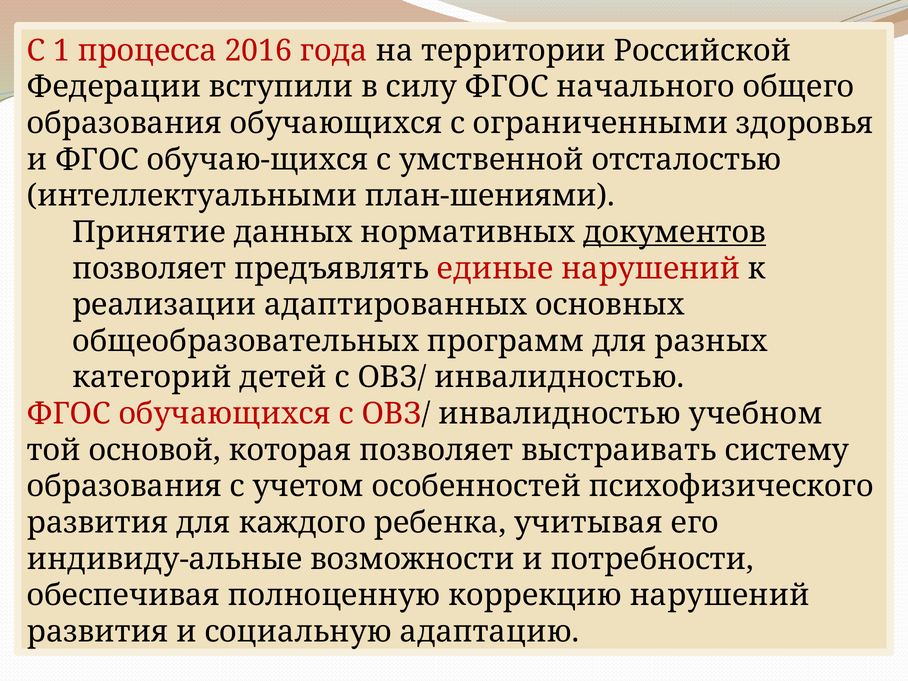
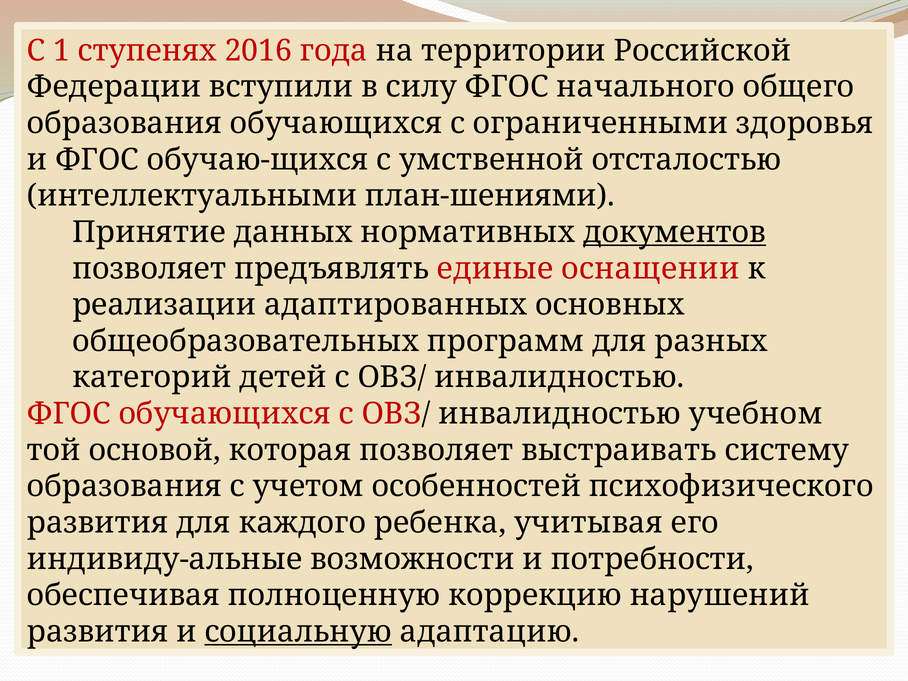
процесса: процесса -> ступенях
единые нарушений: нарушений -> оснащении
социальную underline: none -> present
